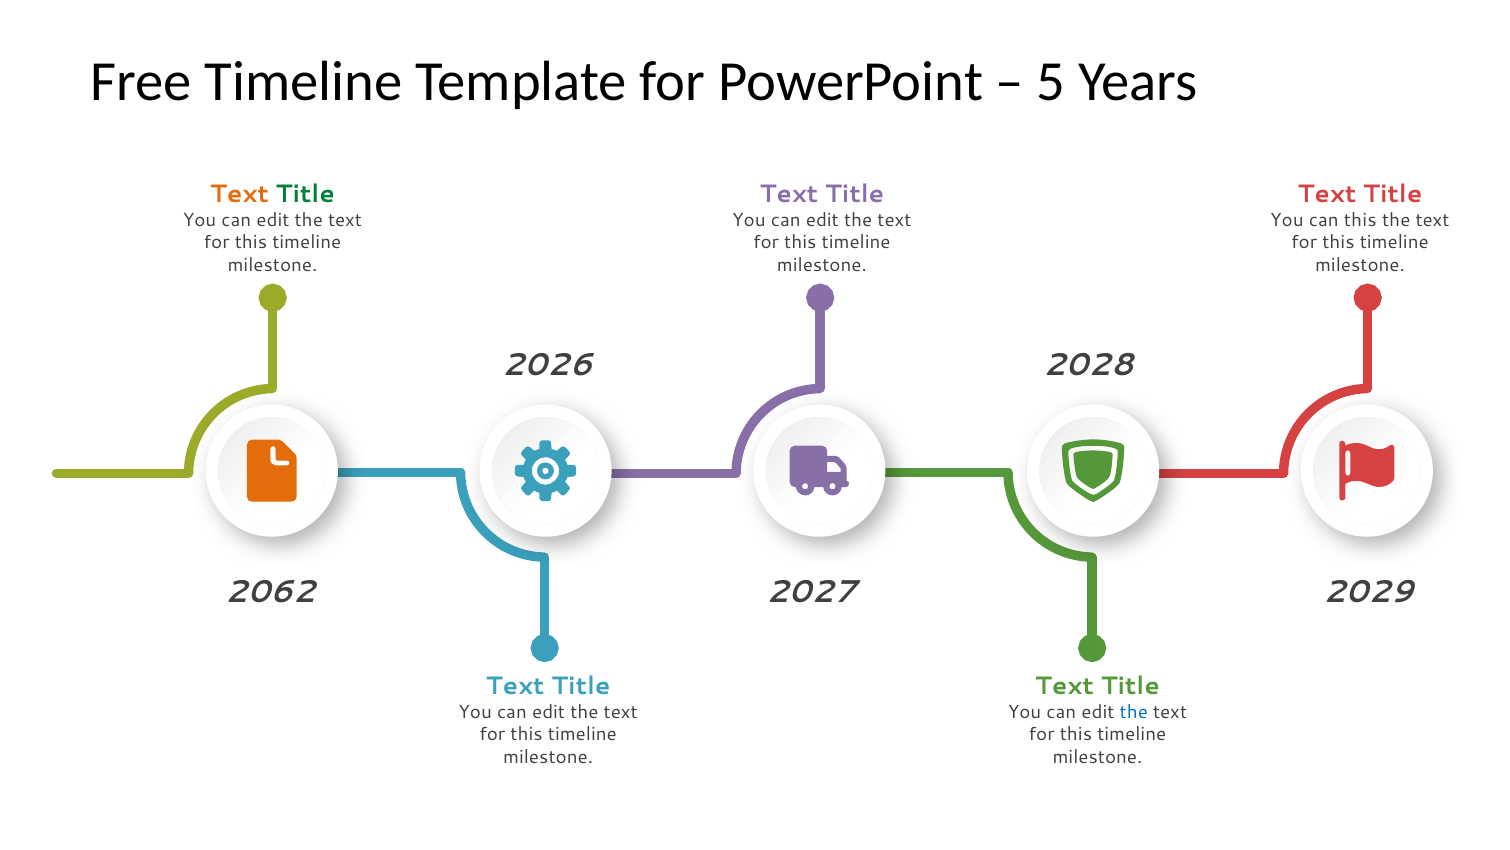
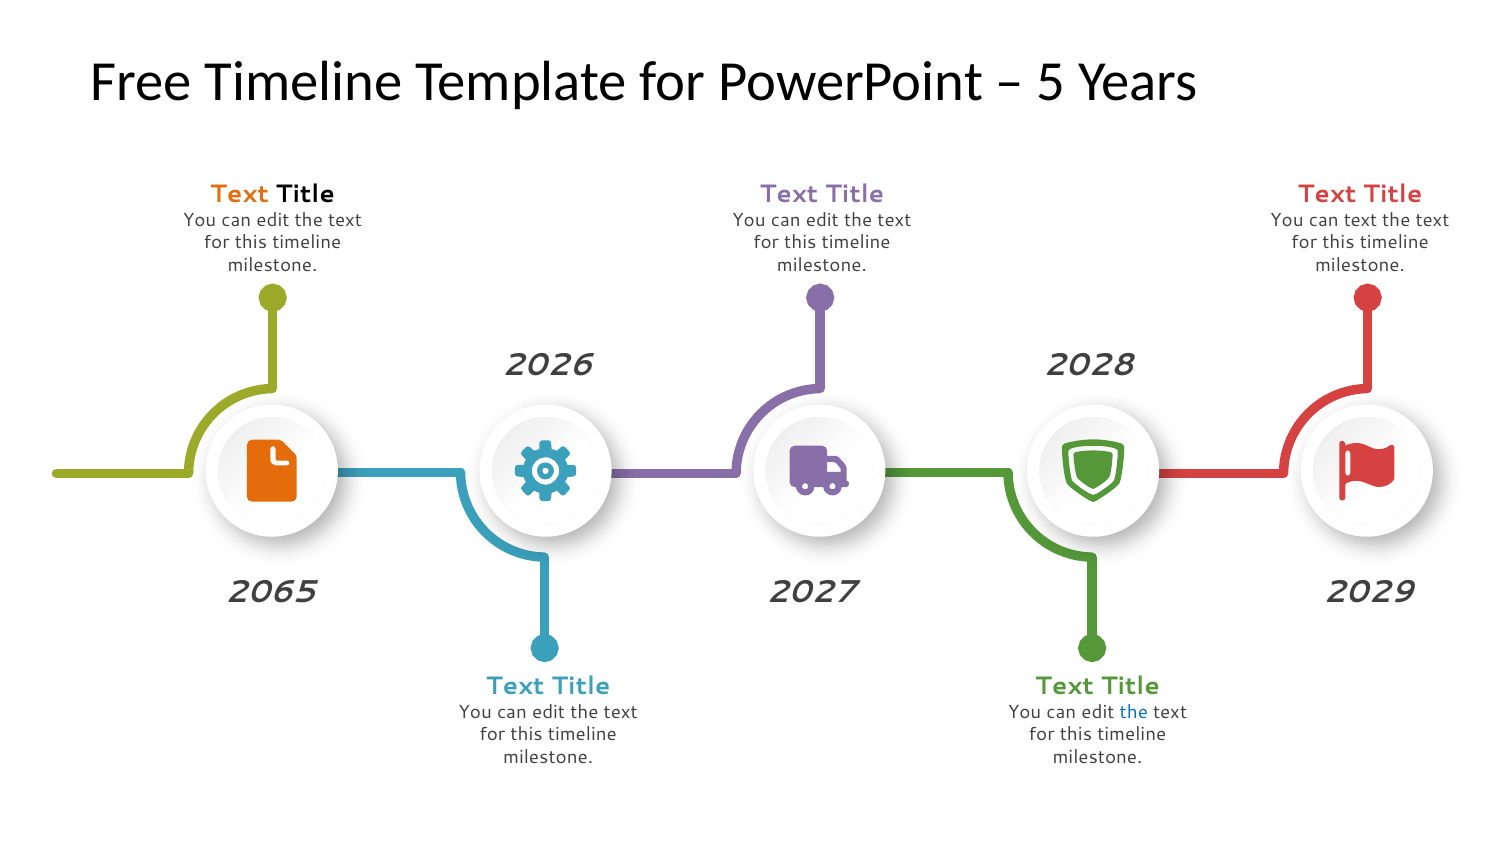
Title at (305, 194) colour: green -> black
can this: this -> text
2062: 2062 -> 2065
